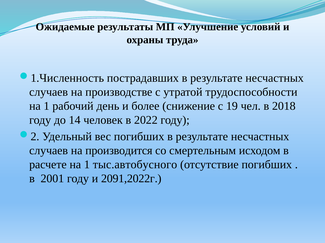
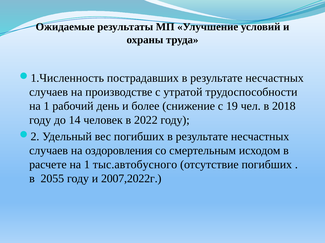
производится: производится -> оздоровления
2001: 2001 -> 2055
2091,2022г: 2091,2022г -> 2007,2022г
